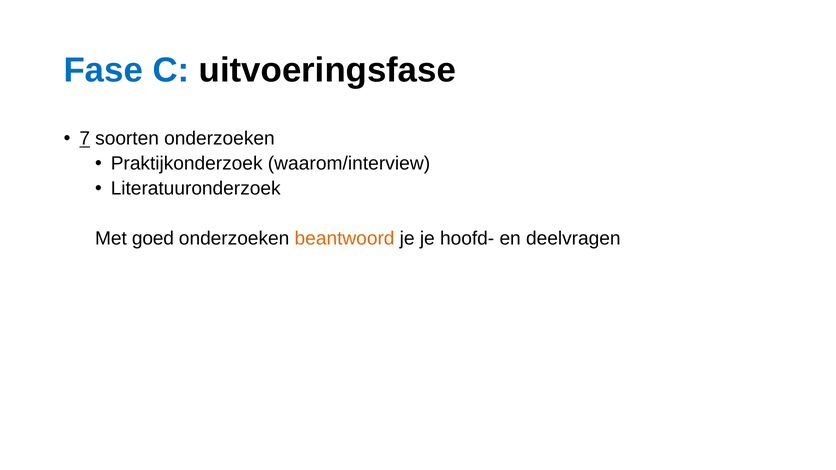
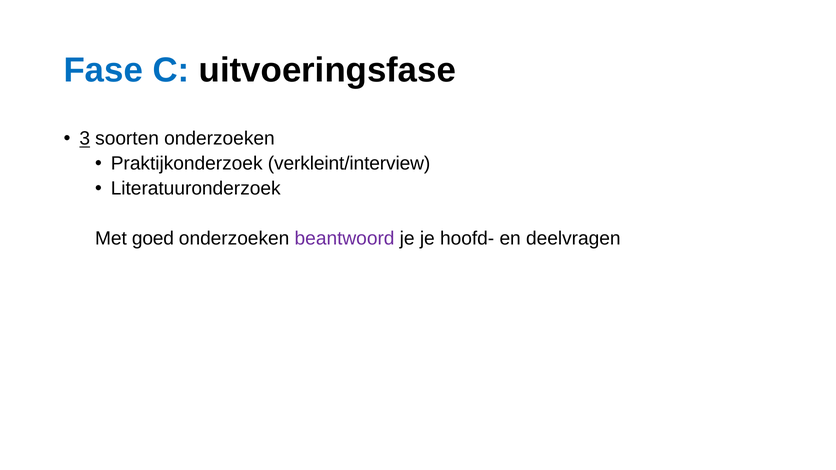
7: 7 -> 3
waarom/interview: waarom/interview -> verkleint/interview
beantwoord colour: orange -> purple
